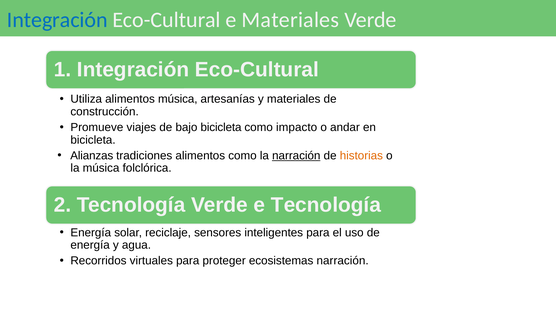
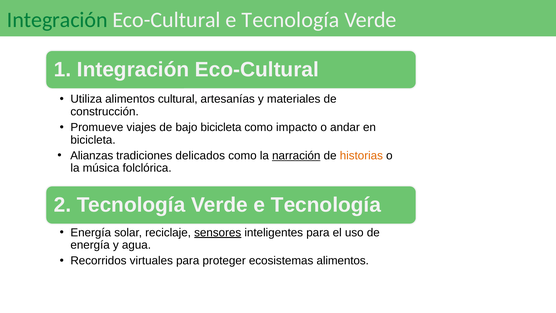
Integración at (57, 20) colour: blue -> green
Eco-Cultural e Materiales: Materiales -> Tecnología
alimentos música: música -> cultural
tradiciones alimentos: alimentos -> delicados
sensores underline: none -> present
ecosistemas narración: narración -> alimentos
